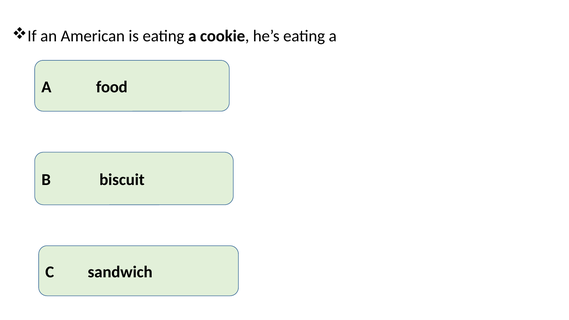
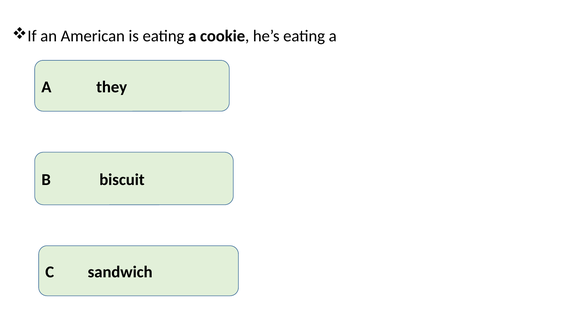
food: food -> they
